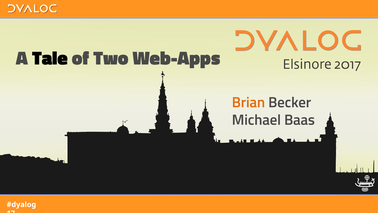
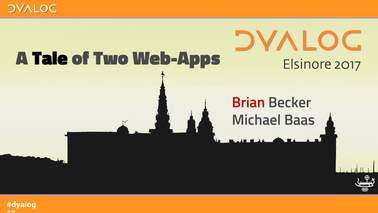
Brian colour: orange -> red
